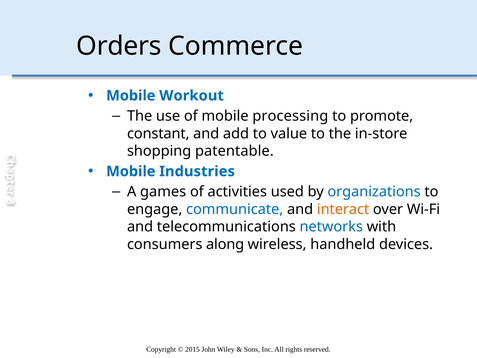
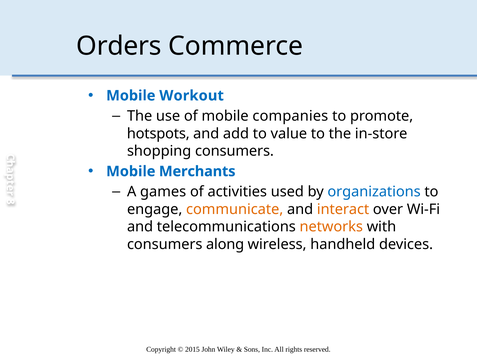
processing: processing -> companies
constant: constant -> hotspots
shopping patentable: patentable -> consumers
Industries: Industries -> Merchants
communicate colour: blue -> orange
networks colour: blue -> orange
